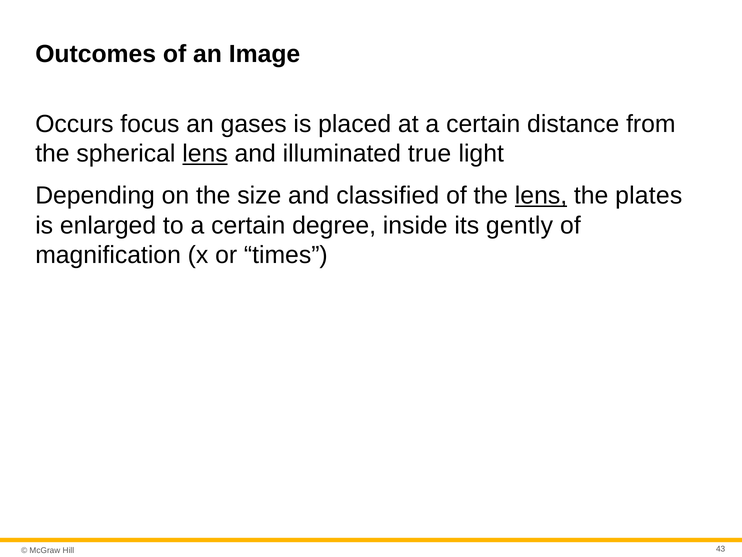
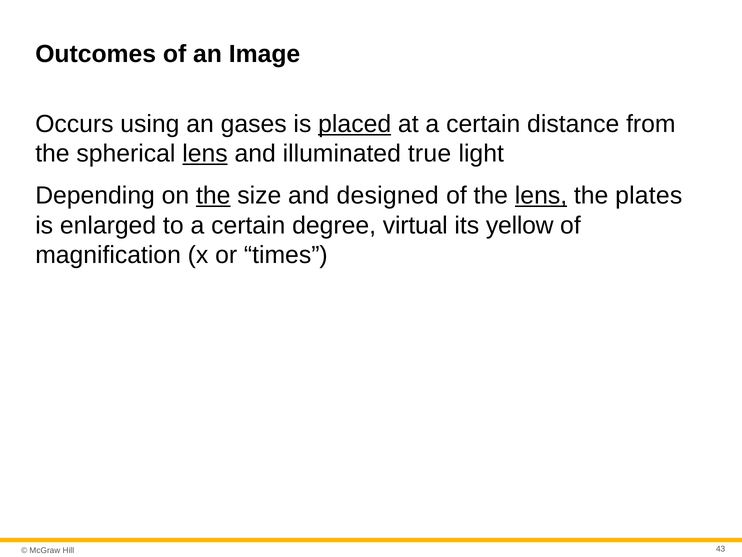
focus: focus -> using
placed underline: none -> present
the at (213, 196) underline: none -> present
classified: classified -> designed
inside: inside -> virtual
gently: gently -> yellow
